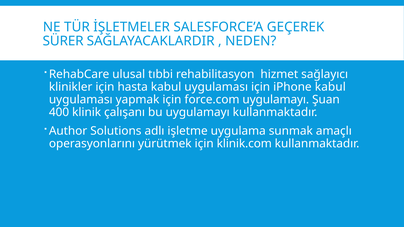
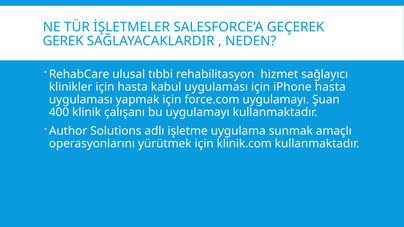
SÜRER: SÜRER -> GEREK
iPhone kabul: kabul -> hasta
